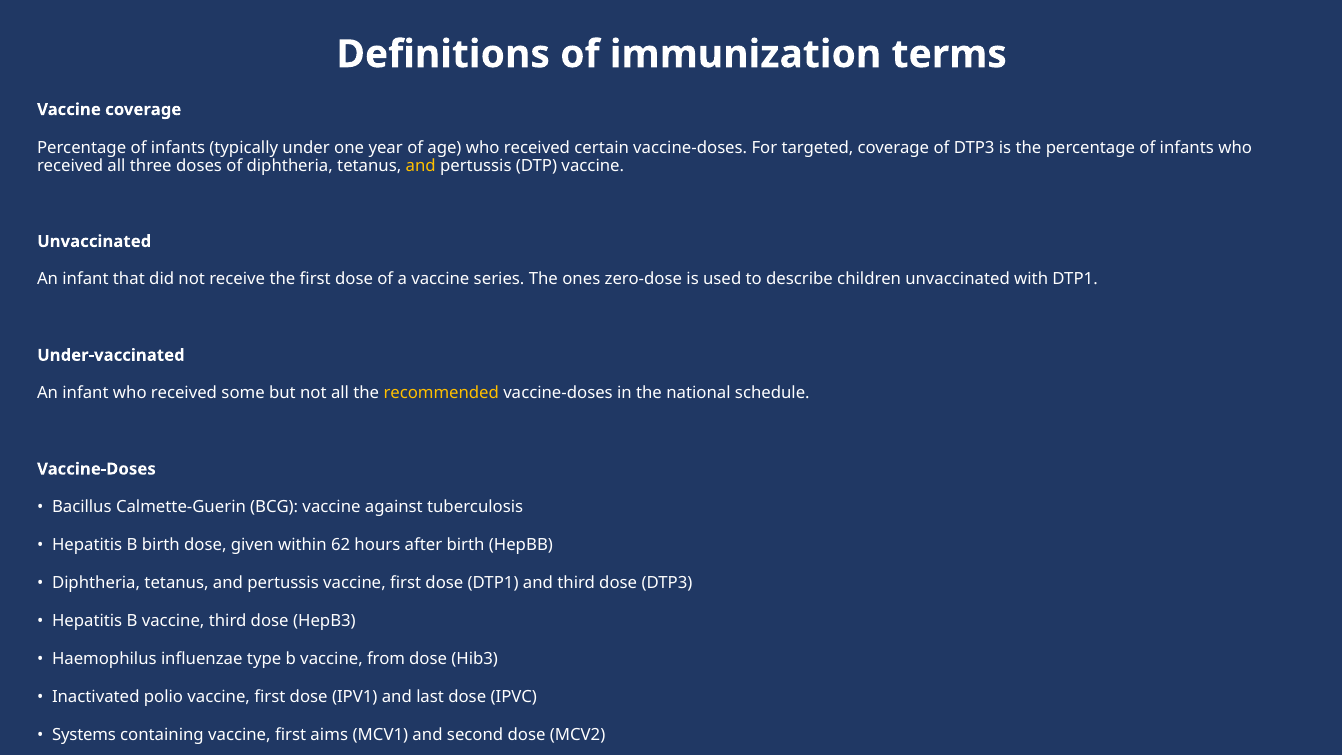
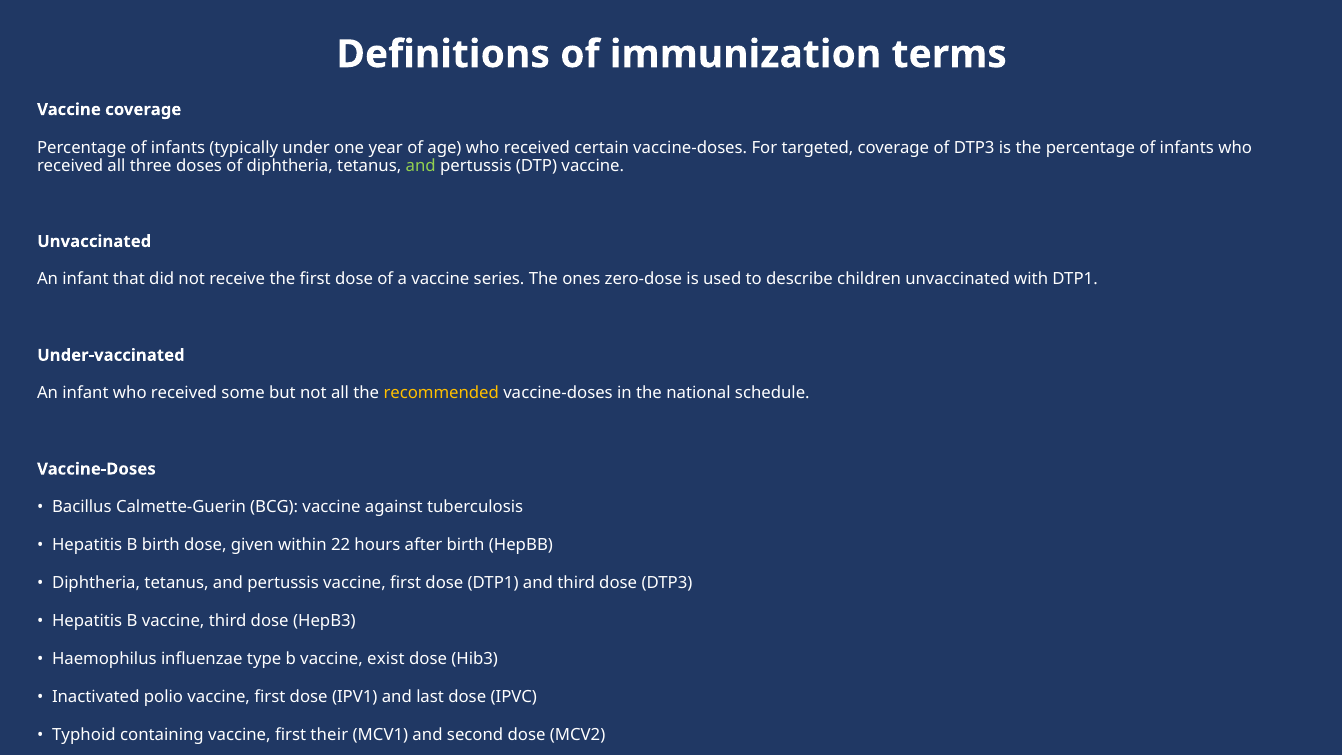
and at (421, 166) colour: yellow -> light green
62: 62 -> 22
vaccine from: from -> exist
Systems: Systems -> Typhoid
aims: aims -> their
